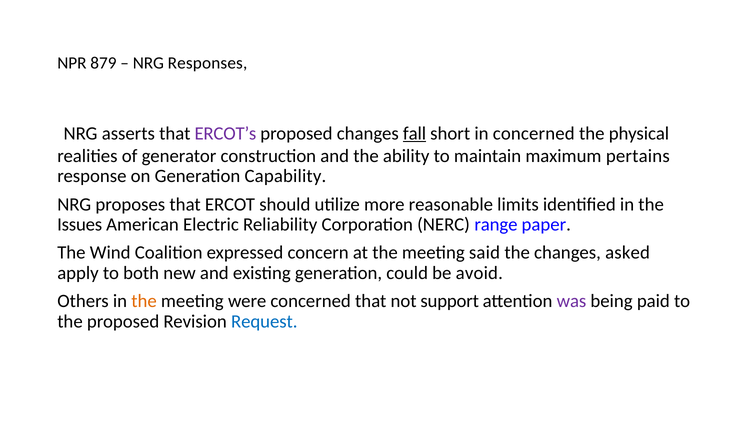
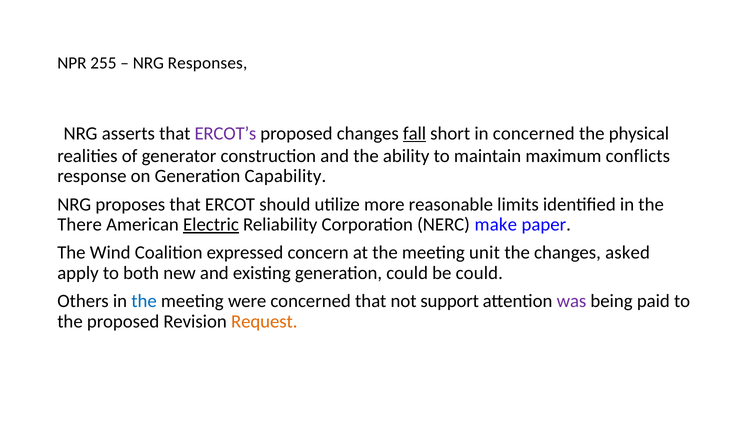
879: 879 -> 255
pertains: pertains -> conflicts
Issues: Issues -> There
Electric underline: none -> present
range: range -> make
said: said -> unit
be avoid: avoid -> could
the at (144, 301) colour: orange -> blue
Request colour: blue -> orange
